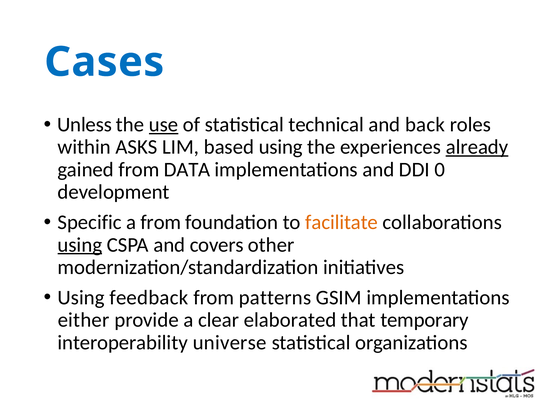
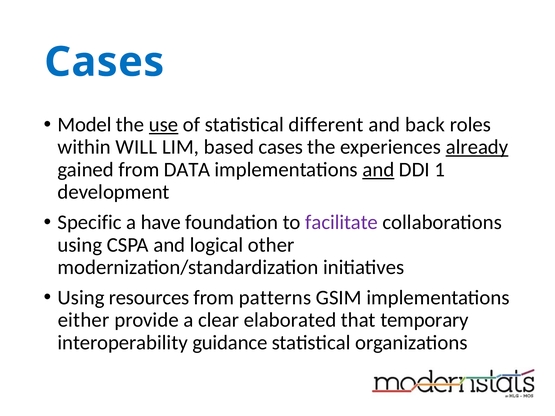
Unless: Unless -> Model
technical: technical -> different
ASKS: ASKS -> WILL
based using: using -> cases
and at (378, 170) underline: none -> present
0: 0 -> 1
a from: from -> have
facilitate colour: orange -> purple
using at (80, 245) underline: present -> none
covers: covers -> logical
feedback: feedback -> resources
universe: universe -> guidance
